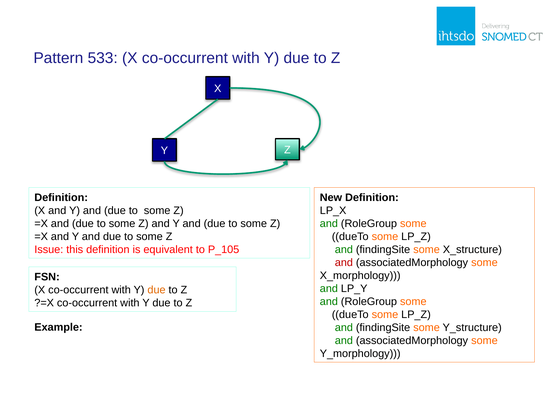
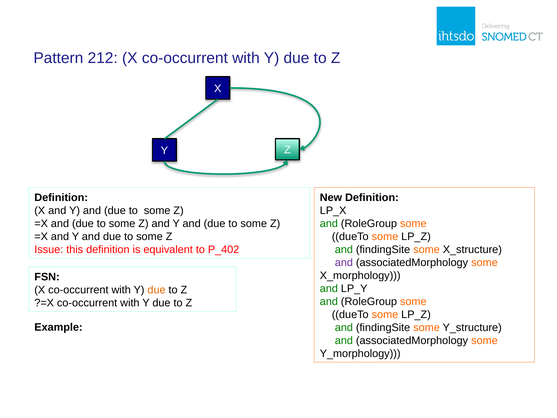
533: 533 -> 212
P_105: P_105 -> P_402
and at (344, 262) colour: red -> purple
